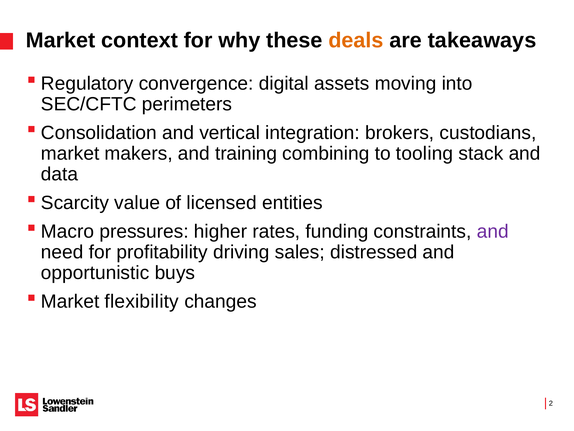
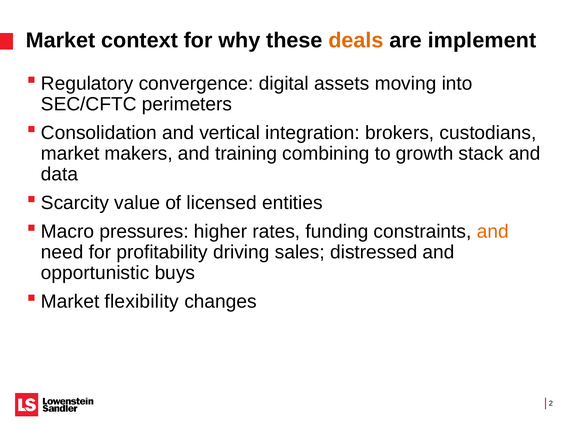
takeaways: takeaways -> implement
tooling: tooling -> growth
and at (493, 231) colour: purple -> orange
